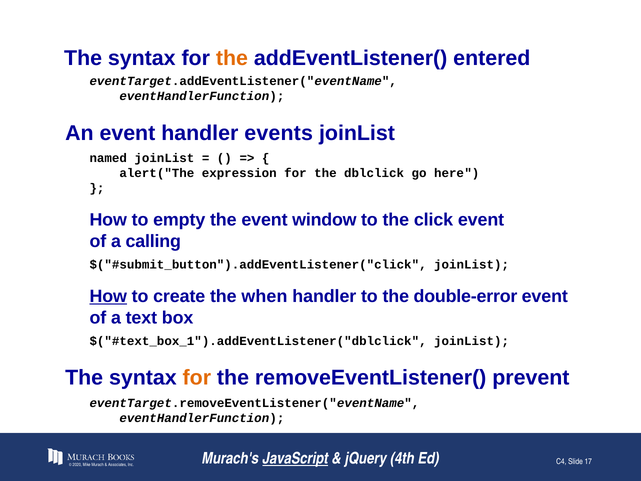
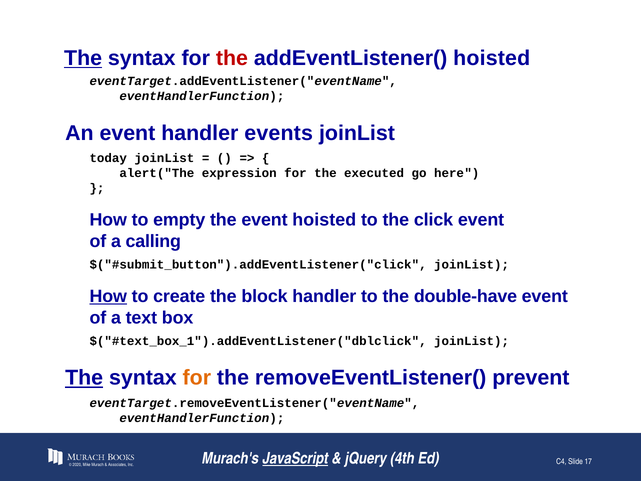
The at (83, 58) underline: none -> present
the at (232, 58) colour: orange -> red
addEventListener( entered: entered -> hoisted
named: named -> today
dblclick: dblclick -> executed
event window: window -> hoisted
when: when -> block
double-error: double-error -> double-have
The at (84, 378) underline: none -> present
